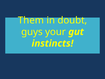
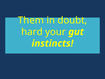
guys: guys -> hard
